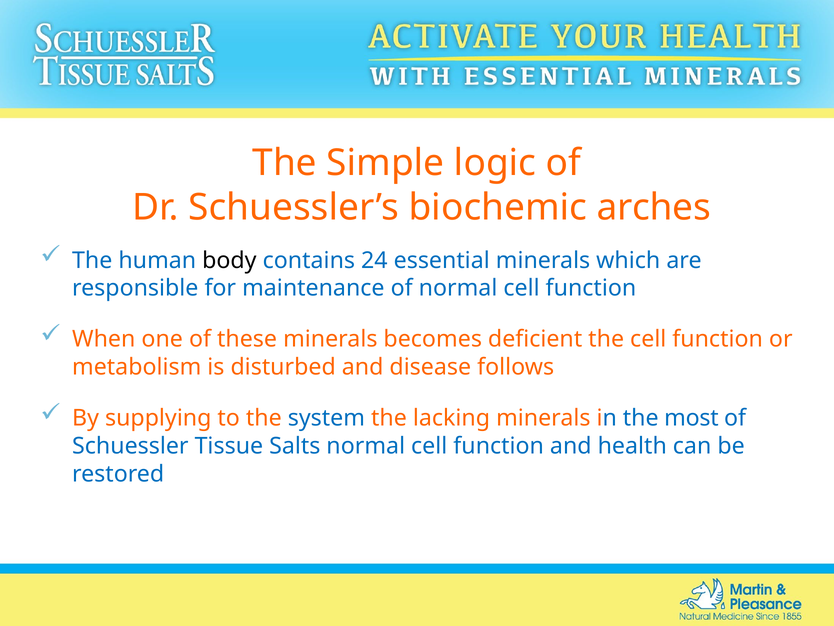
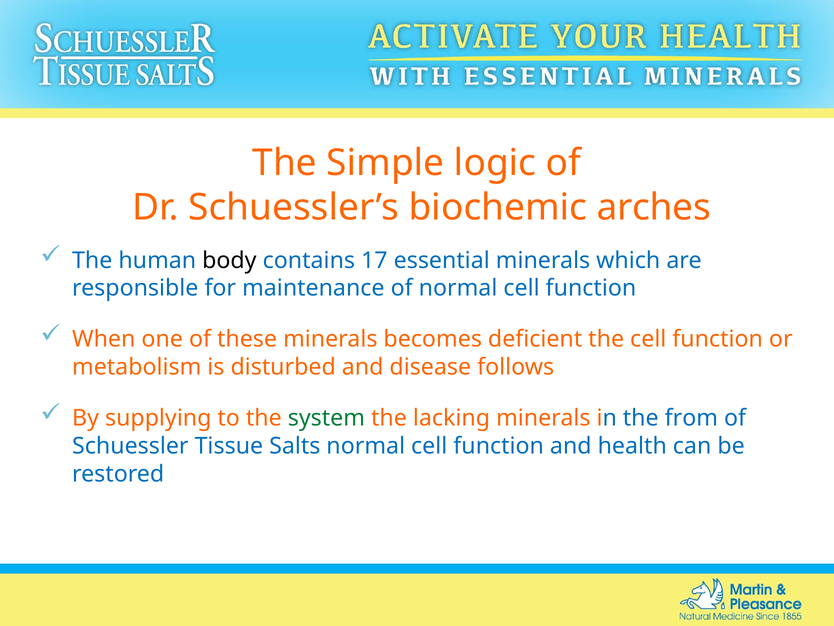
24: 24 -> 17
system colour: blue -> green
most: most -> from
